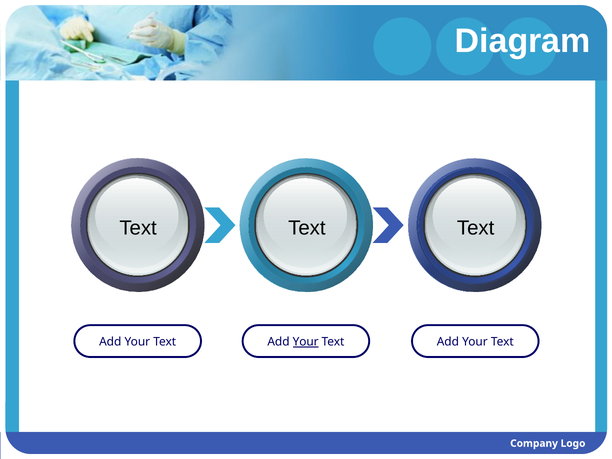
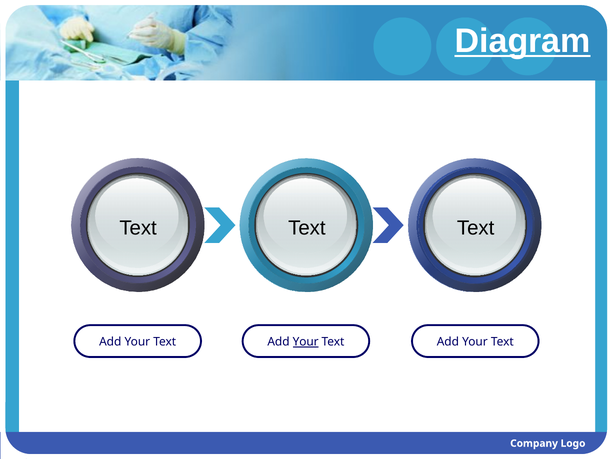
Diagram underline: none -> present
